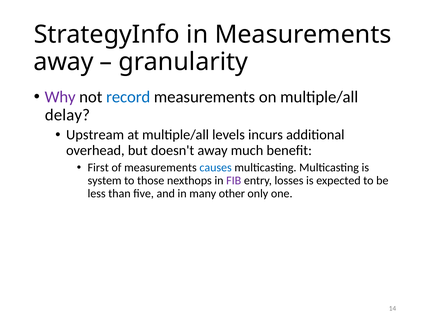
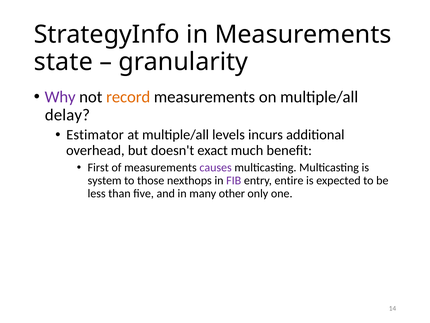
away at (64, 62): away -> state
record colour: blue -> orange
Upstream: Upstream -> Estimator
doesn't away: away -> exact
causes colour: blue -> purple
losses: losses -> entire
